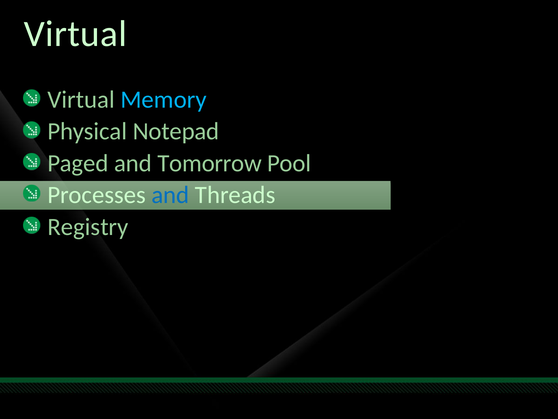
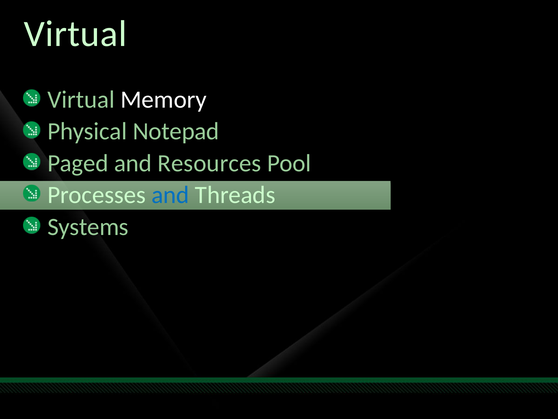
Memory colour: light blue -> white
Tomorrow: Tomorrow -> Resources
Registry: Registry -> Systems
